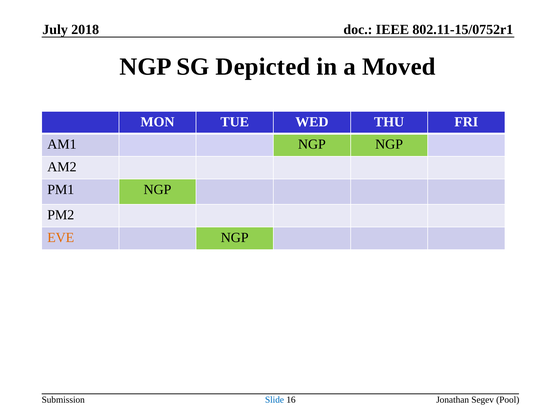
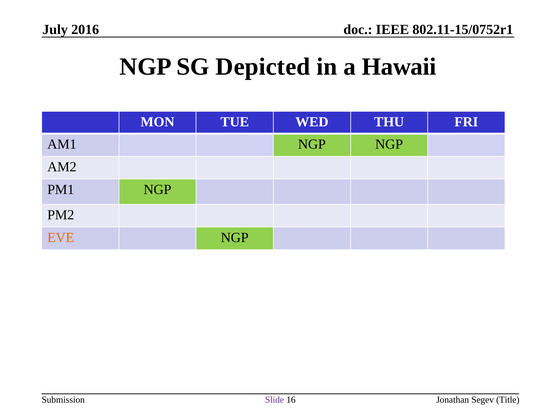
2018: 2018 -> 2016
Moved: Moved -> Hawaii
Slide colour: blue -> purple
Pool: Pool -> Title
